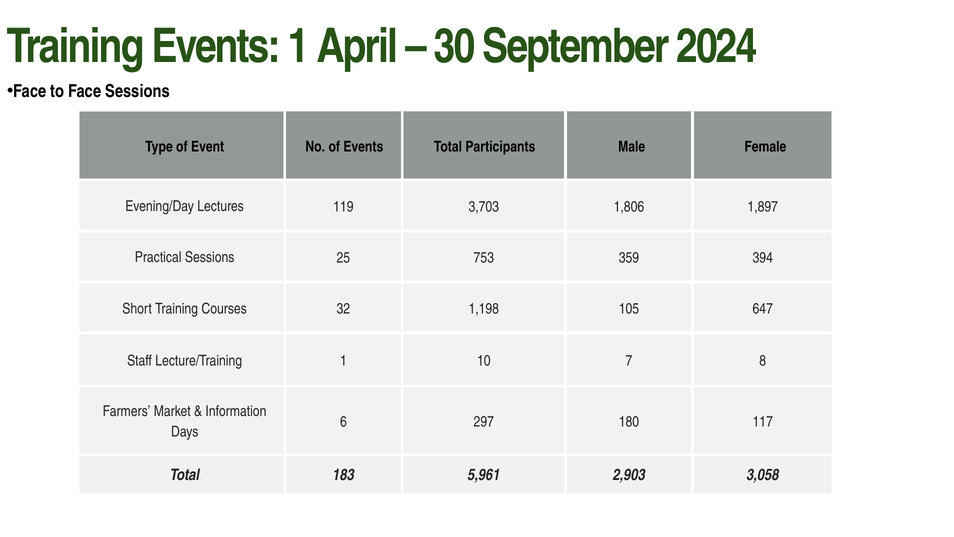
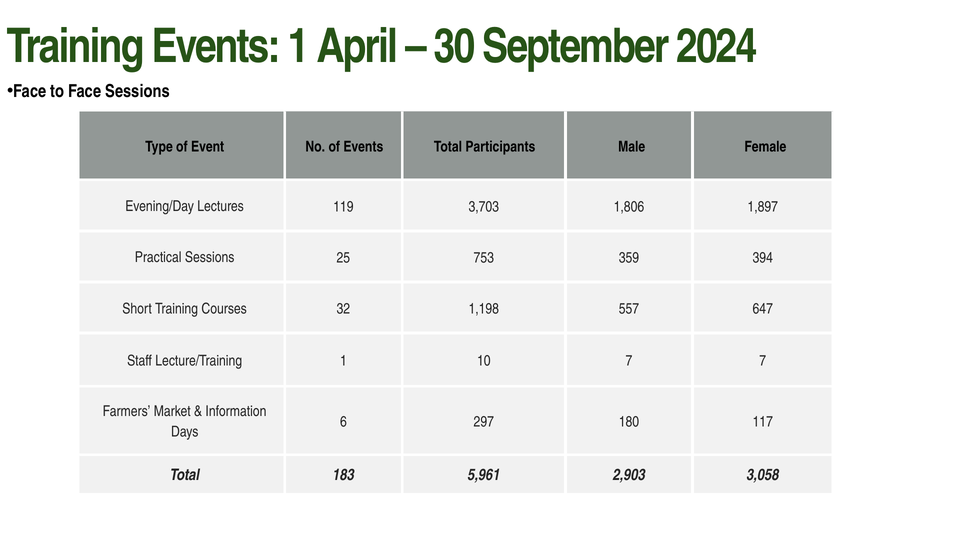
105: 105 -> 557
7 8: 8 -> 7
